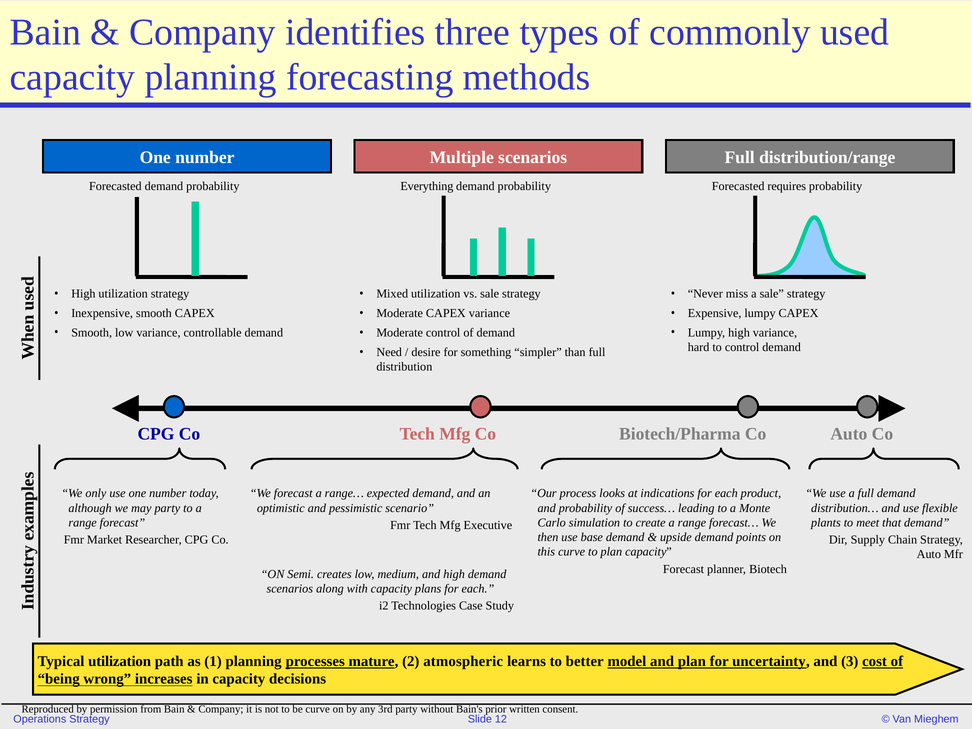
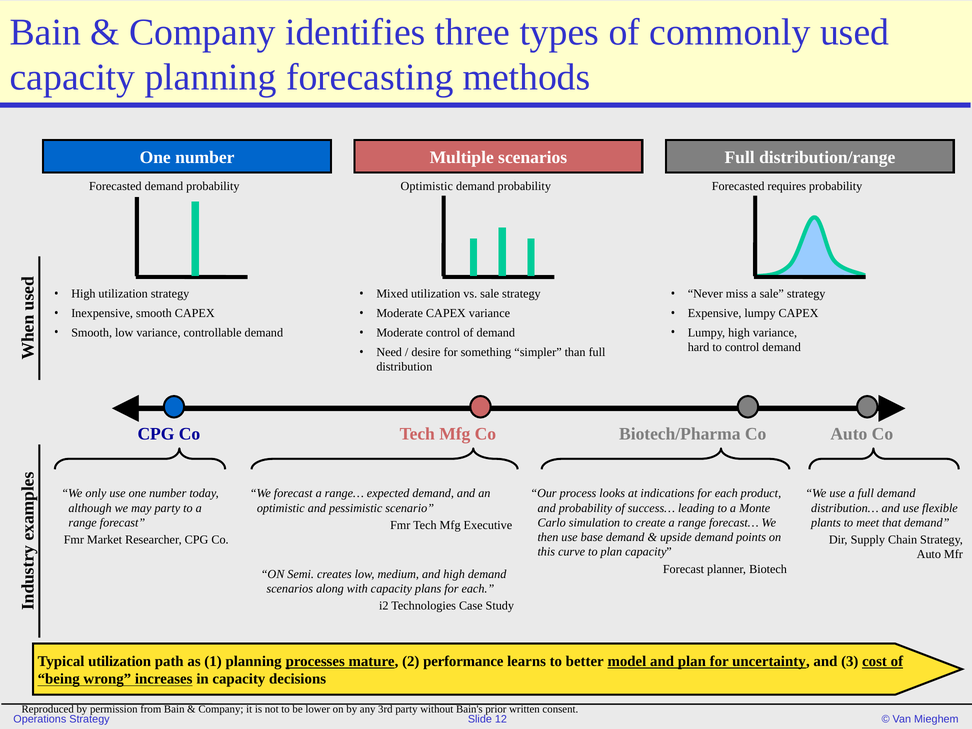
Everything at (427, 186): Everything -> Optimistic
atmospheric: atmospheric -> performance
be curve: curve -> lower
